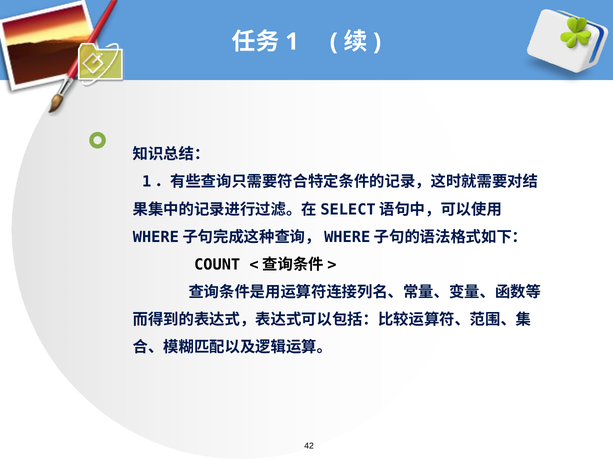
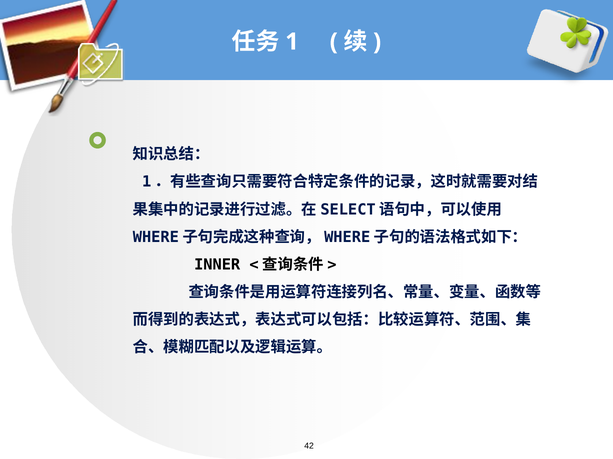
COUNT: COUNT -> INNER
